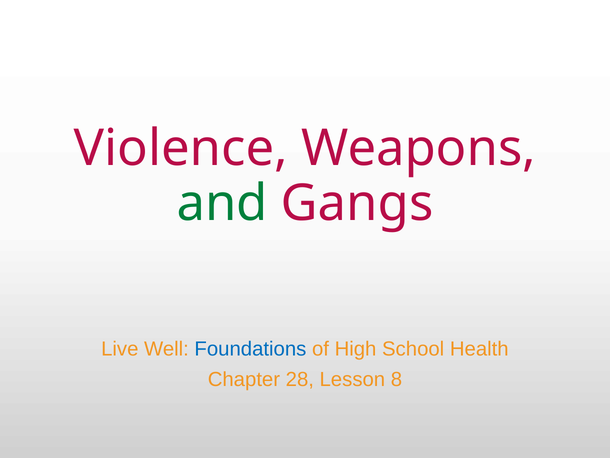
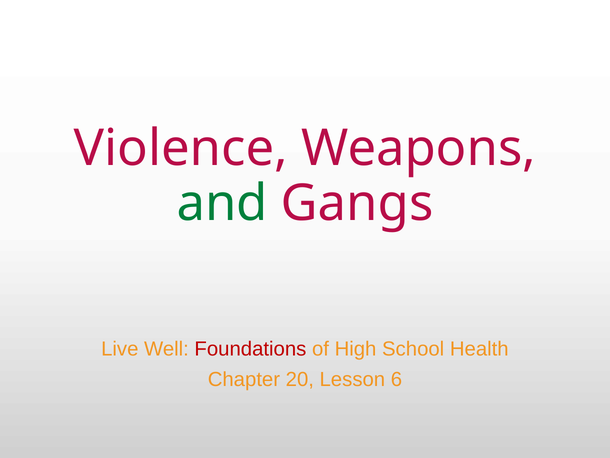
Foundations colour: blue -> red
28: 28 -> 20
8: 8 -> 6
